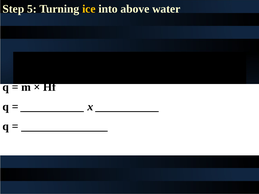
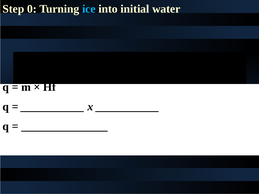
5: 5 -> 0
ice colour: yellow -> light blue
above: above -> initial
